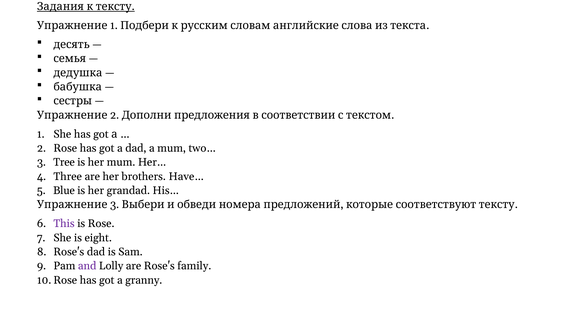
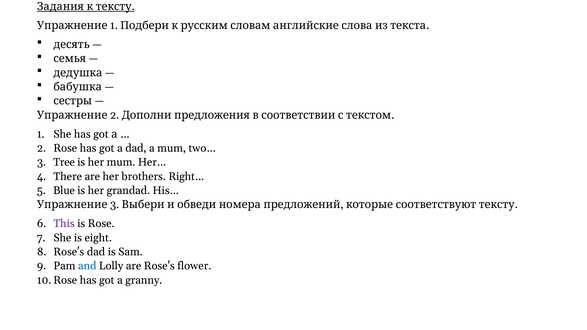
Three: Three -> There
Have…: Have… -> Right…
and colour: purple -> blue
family: family -> flower
